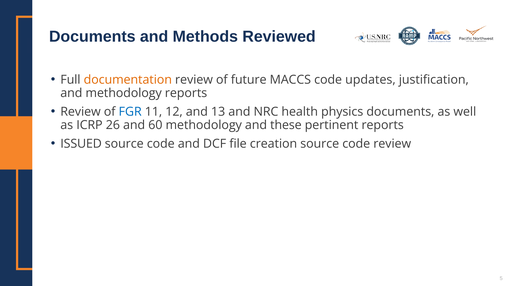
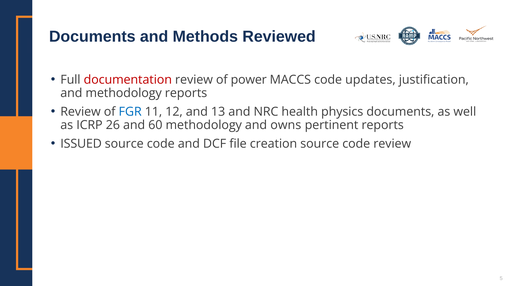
documentation colour: orange -> red
future: future -> power
these: these -> owns
